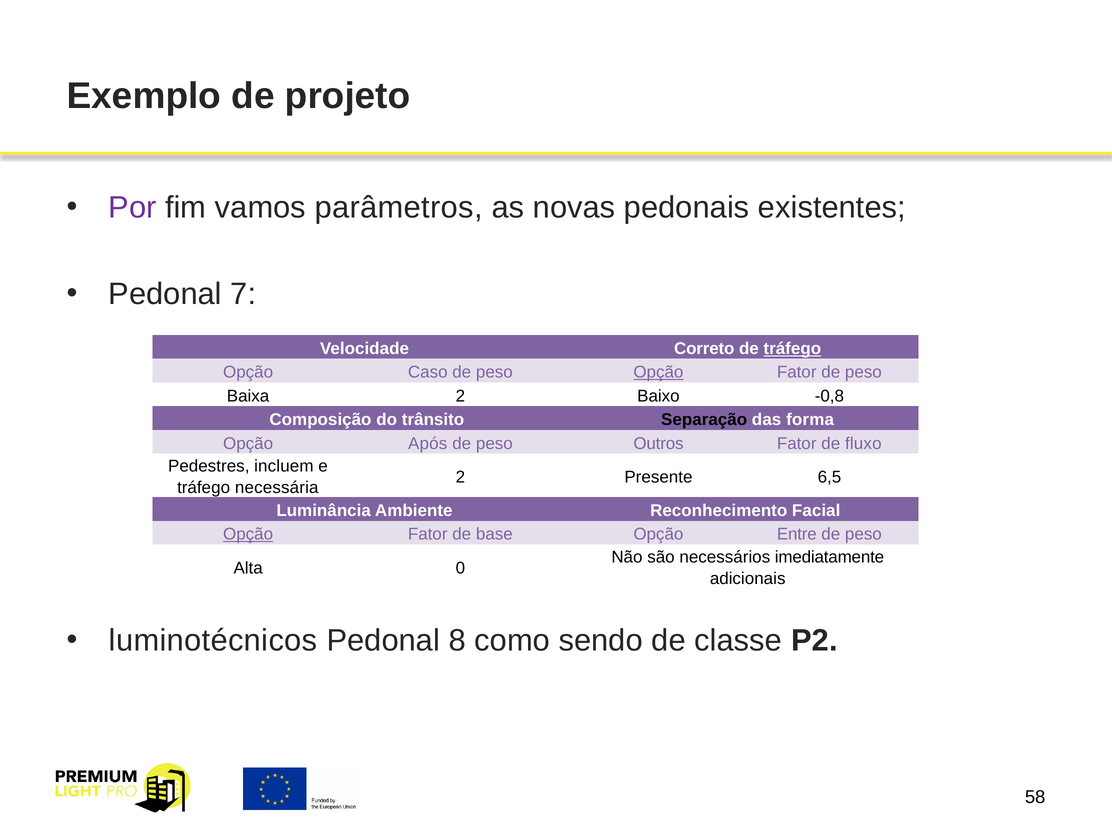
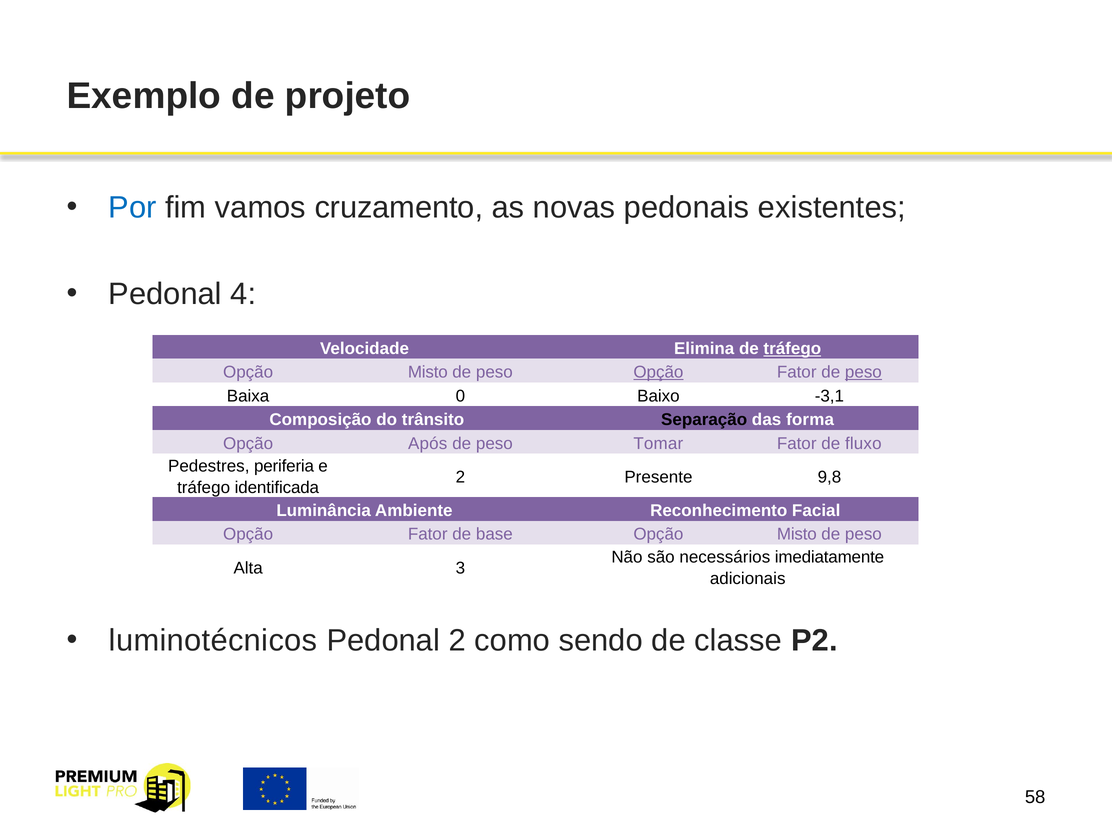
Por colour: purple -> blue
parâmetros: parâmetros -> cruzamento
7: 7 -> 4
Correto: Correto -> Elimina
Caso at (428, 372): Caso -> Misto
peso at (863, 372) underline: none -> present
Baixa 2: 2 -> 0
-0,8: -0,8 -> -3,1
Outros: Outros -> Tomar
incluem: incluem -> periferia
6,5: 6,5 -> 9,8
necessária: necessária -> identificada
Opção at (248, 534) underline: present -> none
Entre at (797, 534): Entre -> Misto
0: 0 -> 3
Pedonal 8: 8 -> 2
